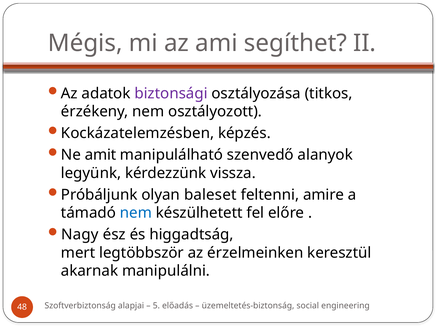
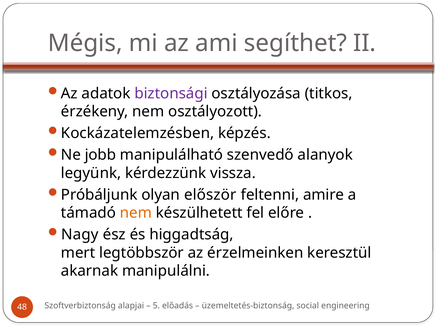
amit: amit -> jobb
baleset: baleset -> először
nem at (136, 213) colour: blue -> orange
